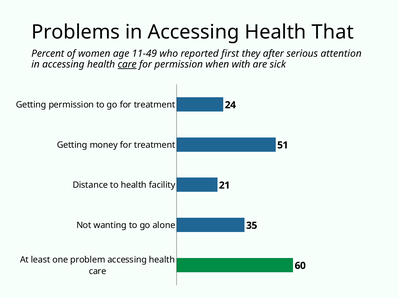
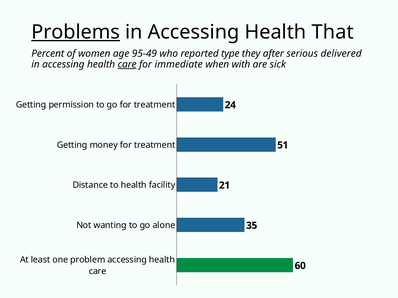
Problems underline: none -> present
11-49: 11-49 -> 95-49
first: first -> type
attention: attention -> delivered
for permission: permission -> immediate
